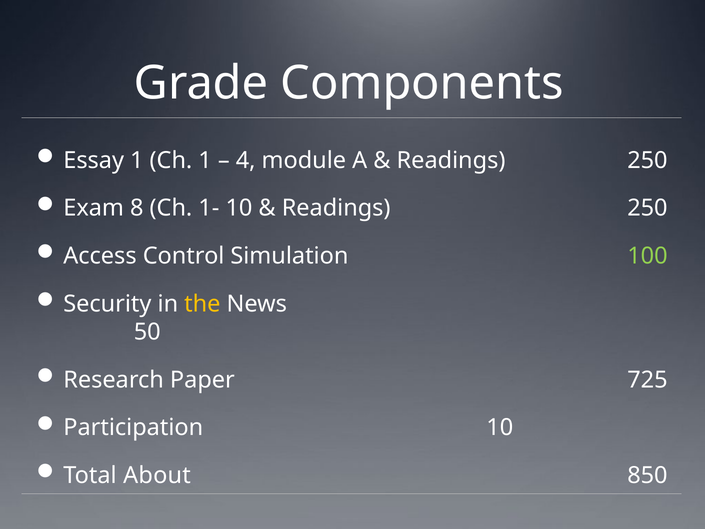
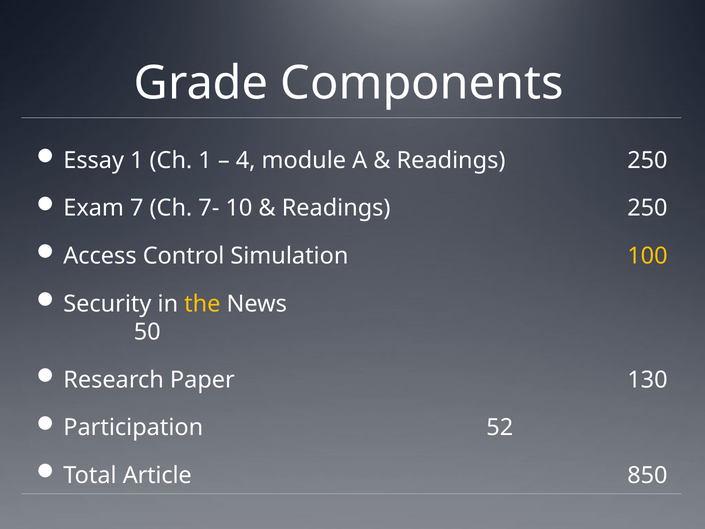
8: 8 -> 7
1-: 1- -> 7-
100 colour: light green -> yellow
725: 725 -> 130
Participation 10: 10 -> 52
About: About -> Article
